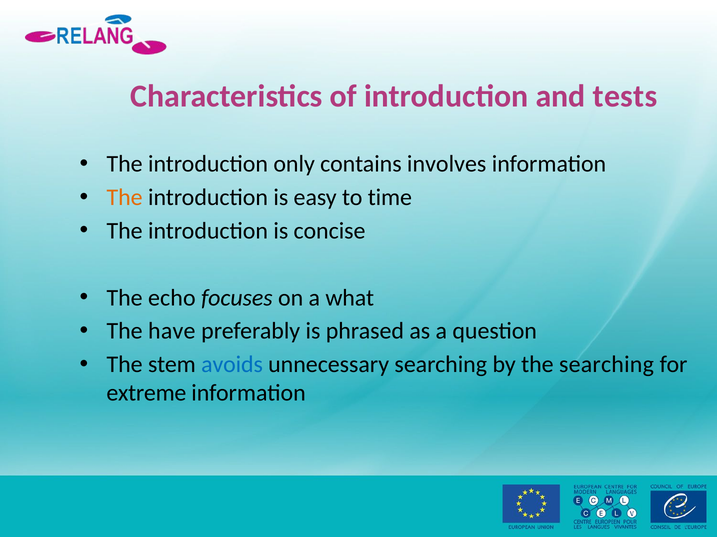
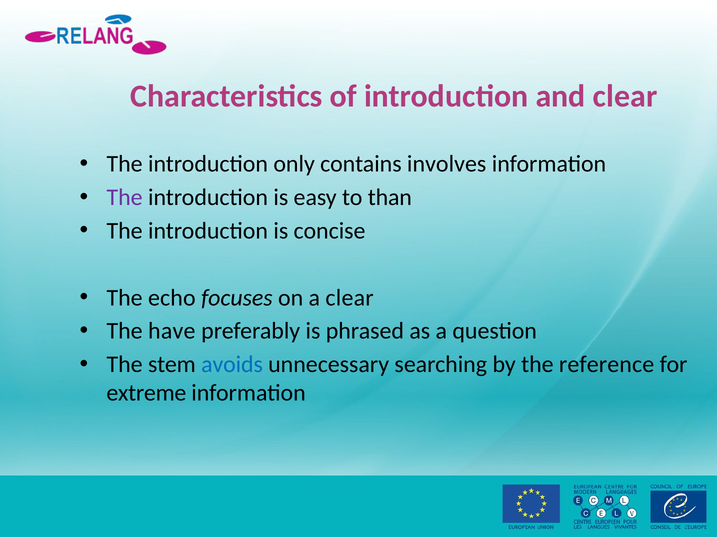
and tests: tests -> clear
The at (125, 198) colour: orange -> purple
time: time -> than
a what: what -> clear
the searching: searching -> reference
